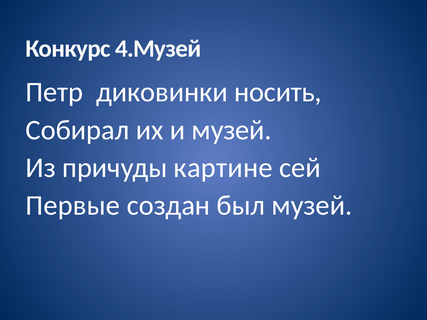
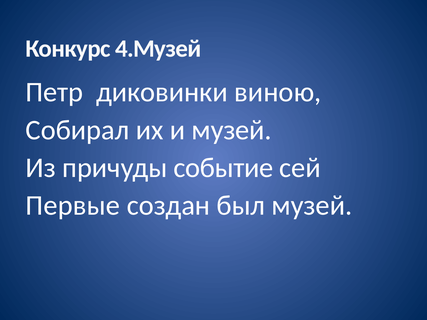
носить: носить -> виною
картине: картине -> событие
